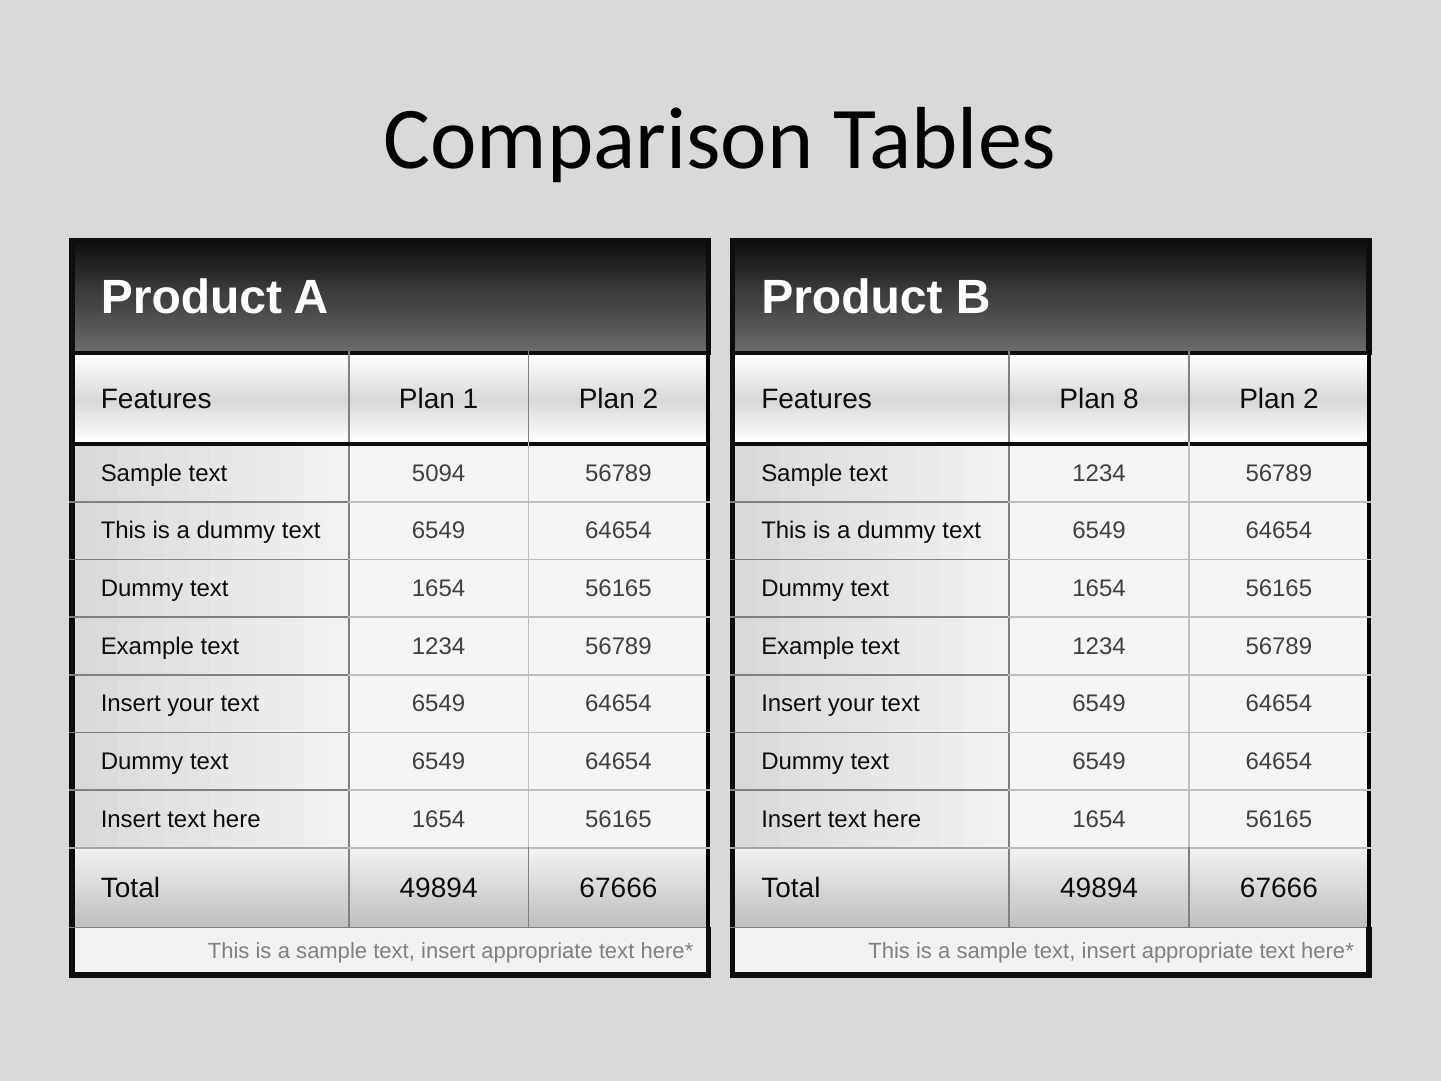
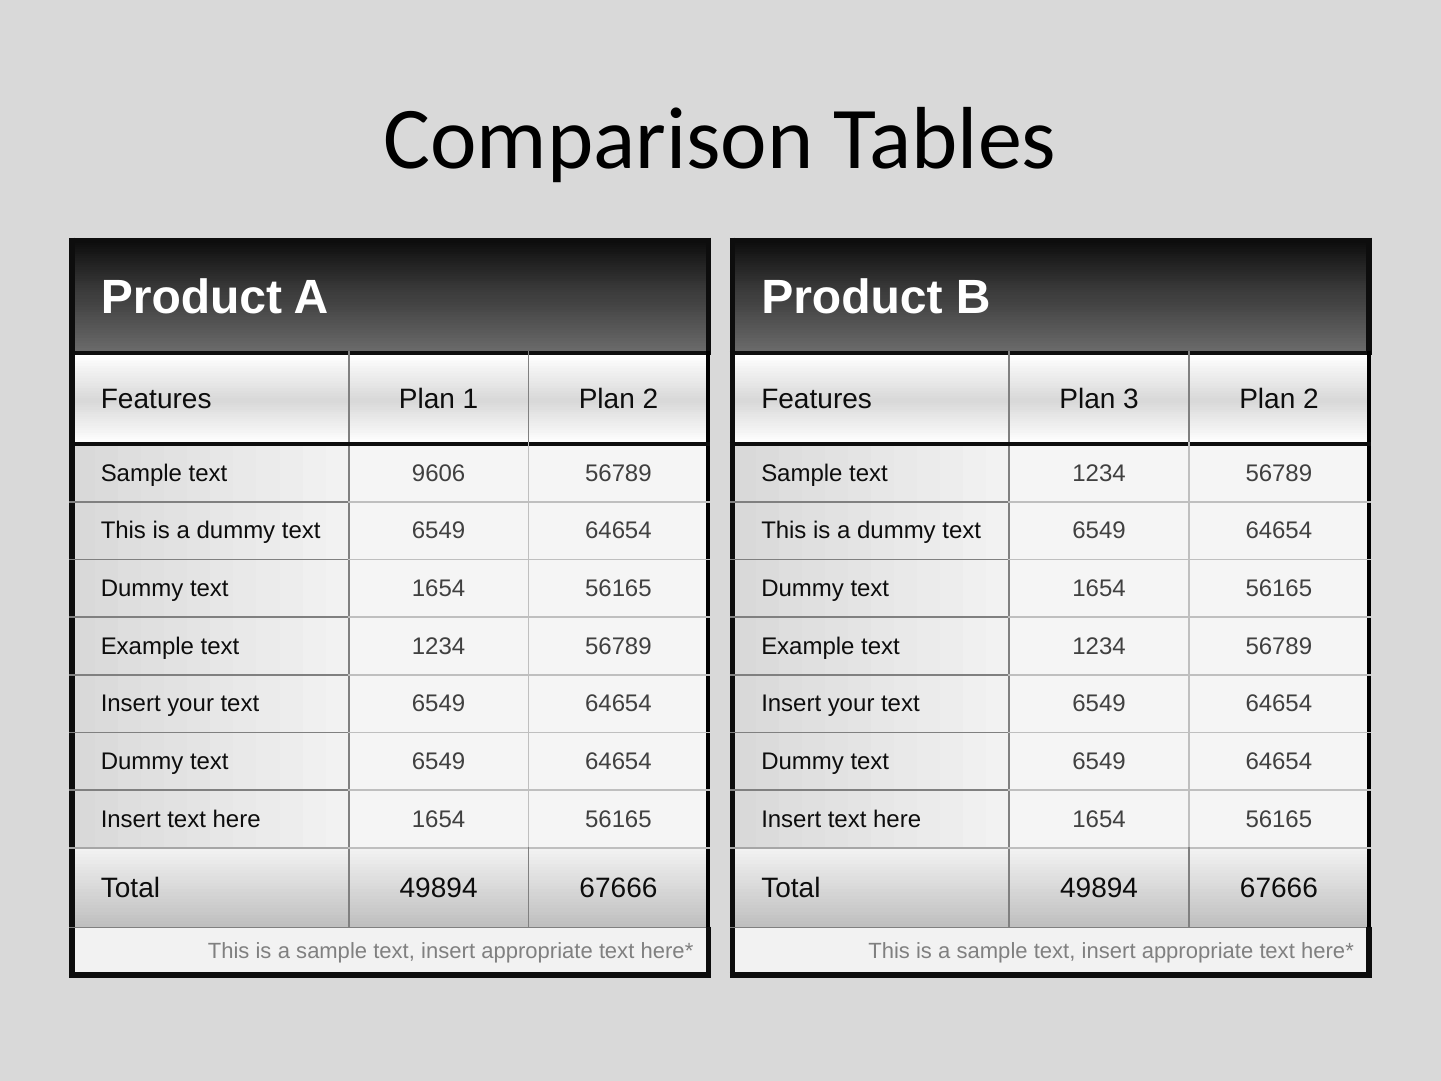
8: 8 -> 3
5094: 5094 -> 9606
